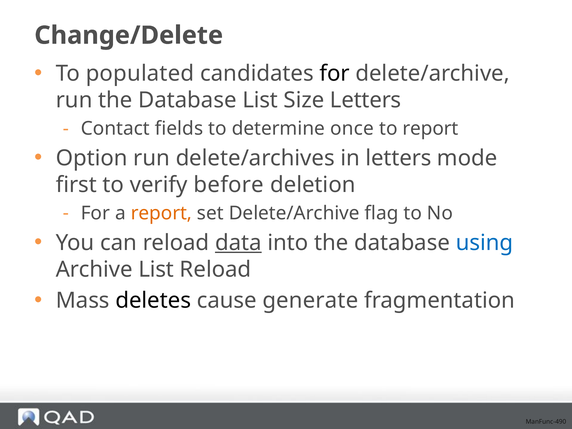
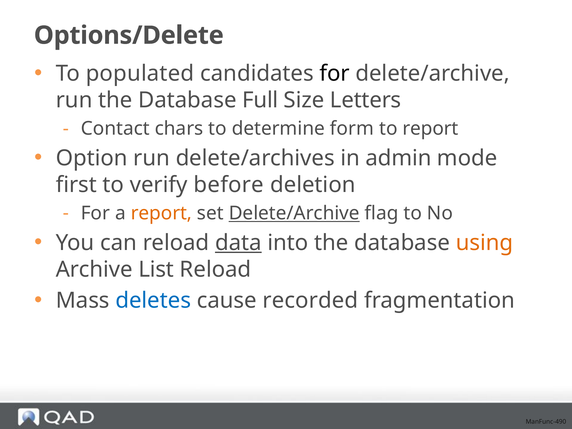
Change/Delete: Change/Delete -> Options/Delete
Database List: List -> Full
fields: fields -> chars
once: once -> form
in letters: letters -> admin
Delete/Archive at (294, 213) underline: none -> present
using colour: blue -> orange
deletes colour: black -> blue
generate: generate -> recorded
